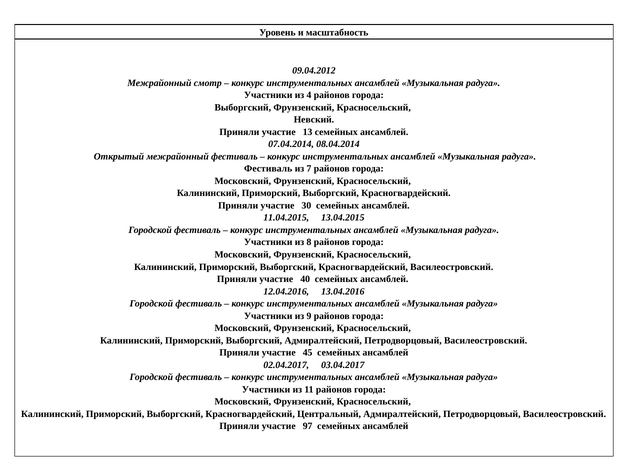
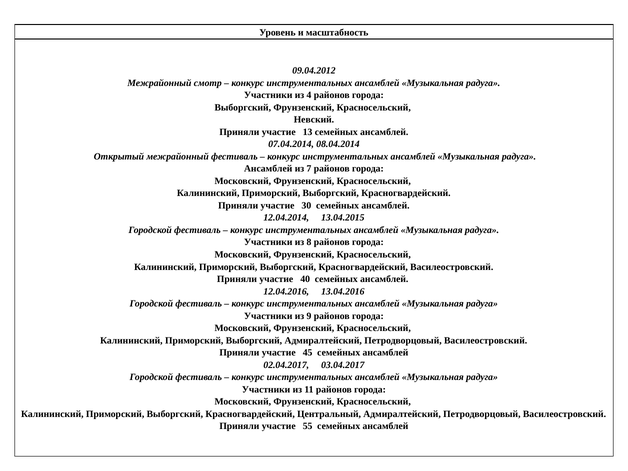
Фестиваль at (268, 169): Фестиваль -> Ансамблей
11.04.2015: 11.04.2015 -> 12.04.2014
97: 97 -> 55
